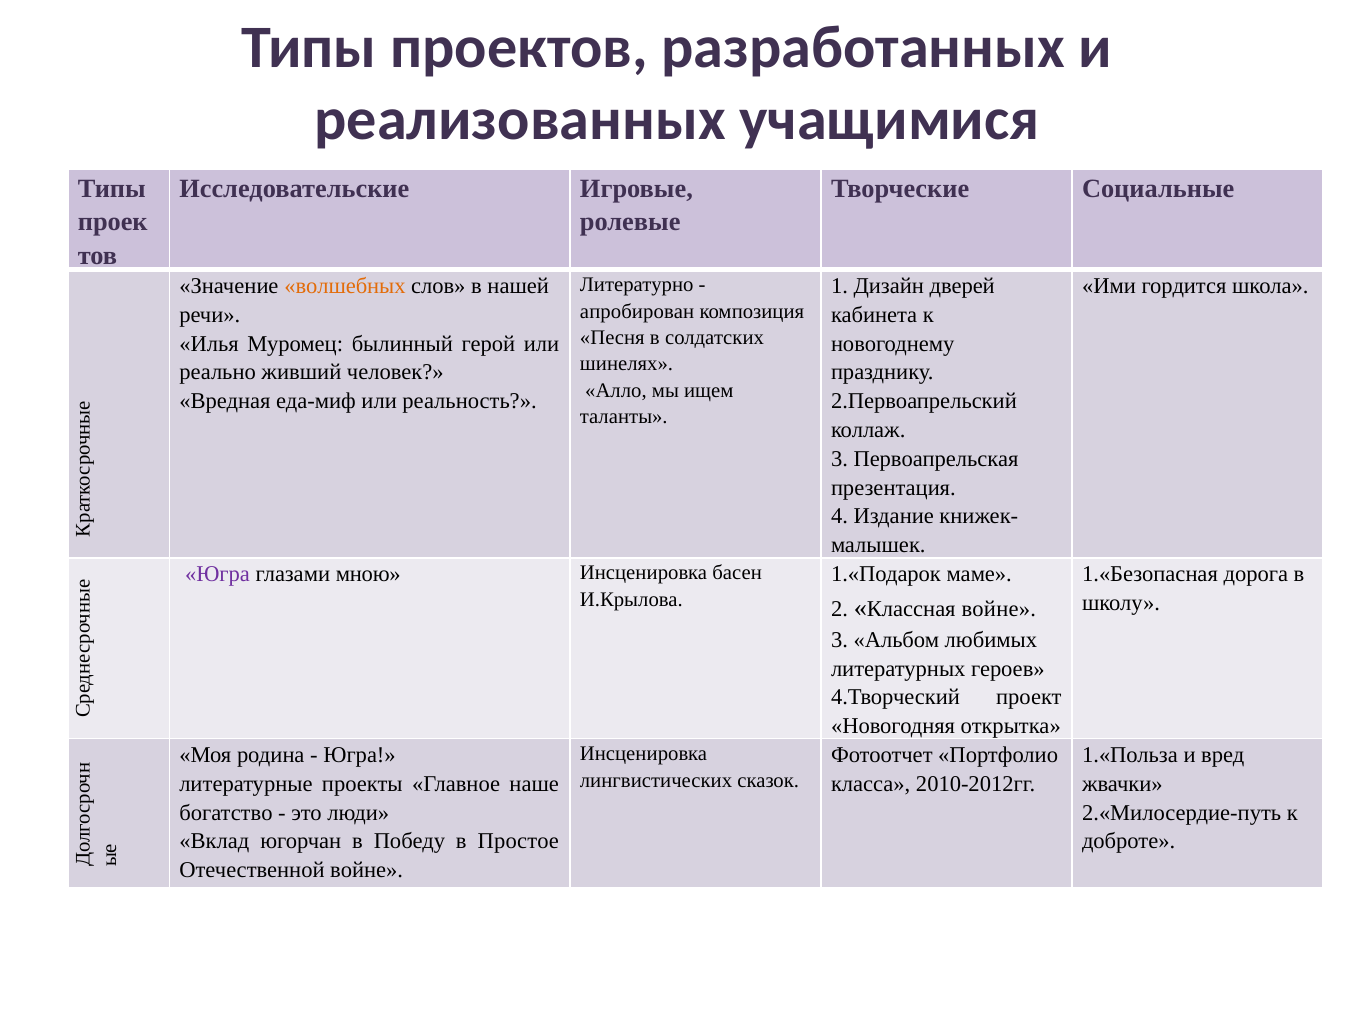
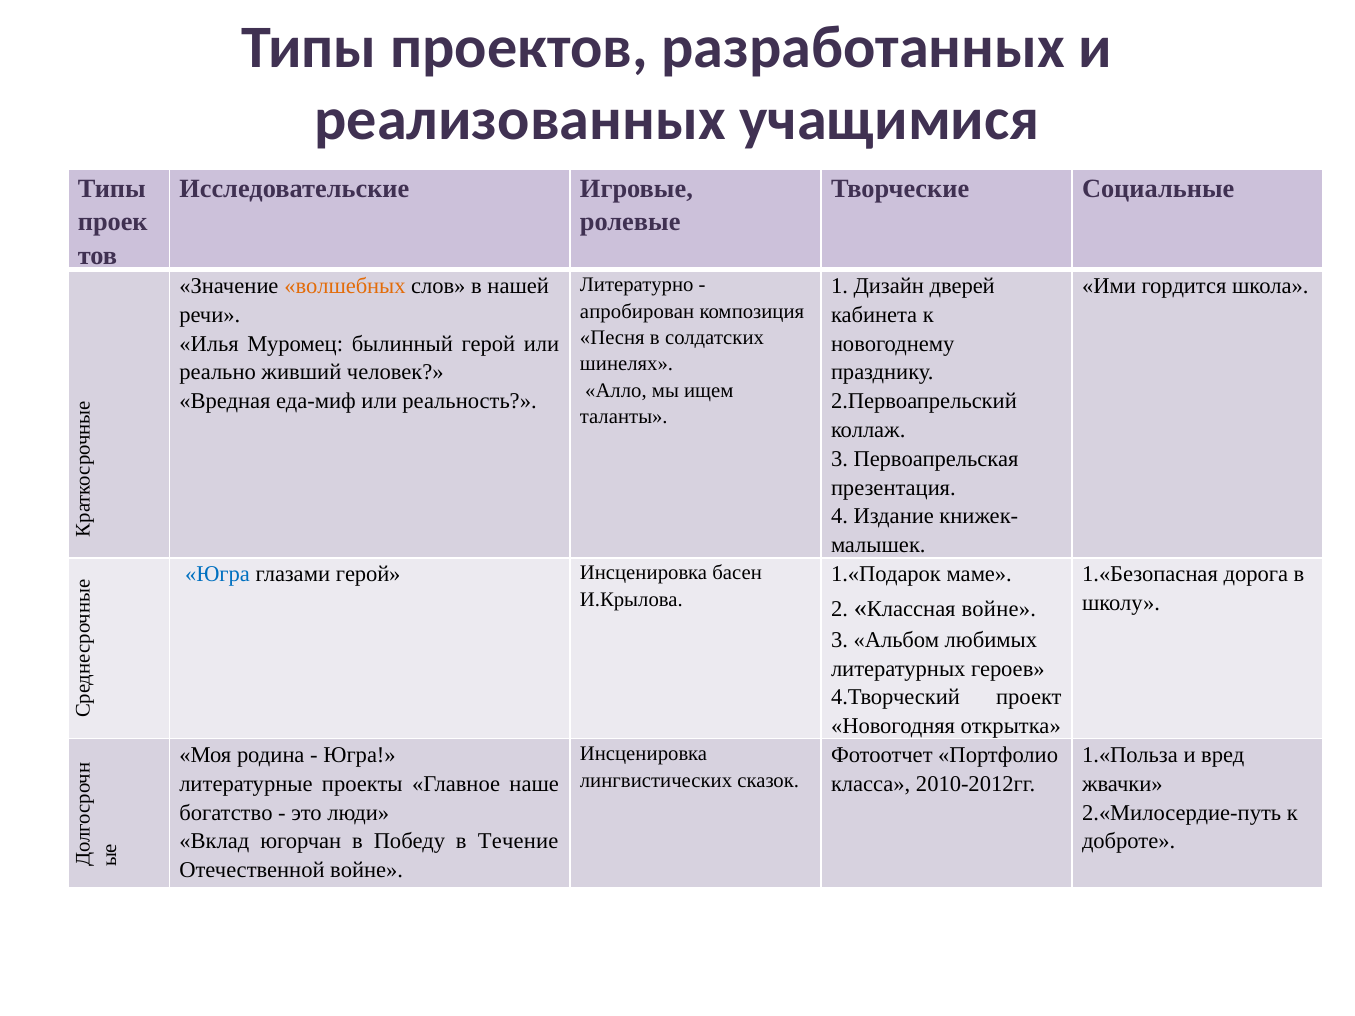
Югра at (218, 574) colour: purple -> blue
глазами мною: мною -> герой
Простое: Простое -> Течение
